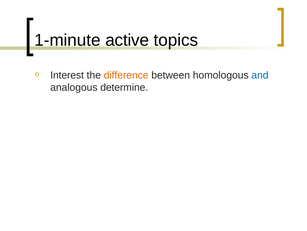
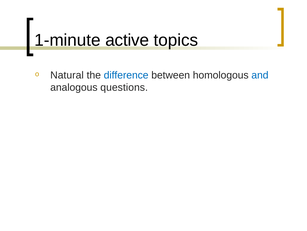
Interest: Interest -> Natural
difference colour: orange -> blue
determine: determine -> questions
